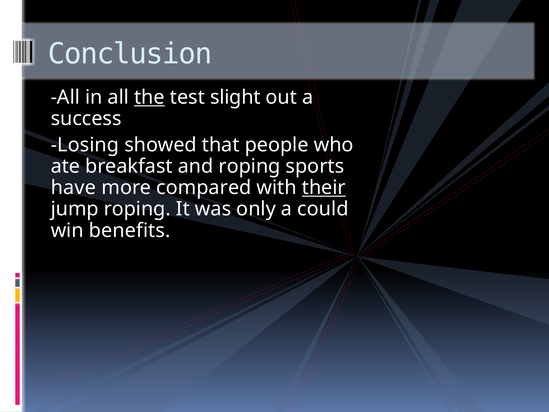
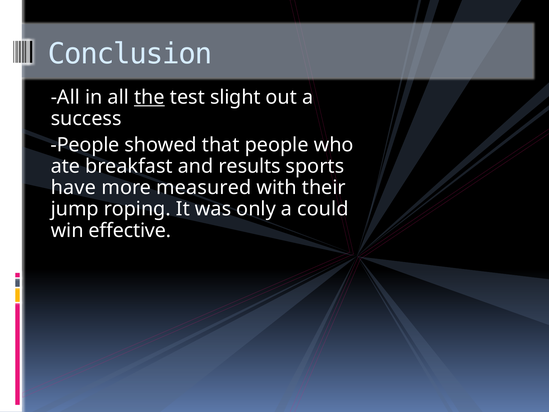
Losing at (85, 145): Losing -> People
and roping: roping -> results
compared: compared -> measured
their underline: present -> none
benefits: benefits -> effective
